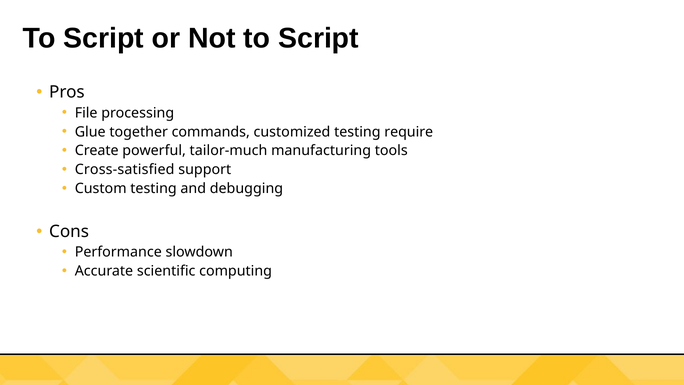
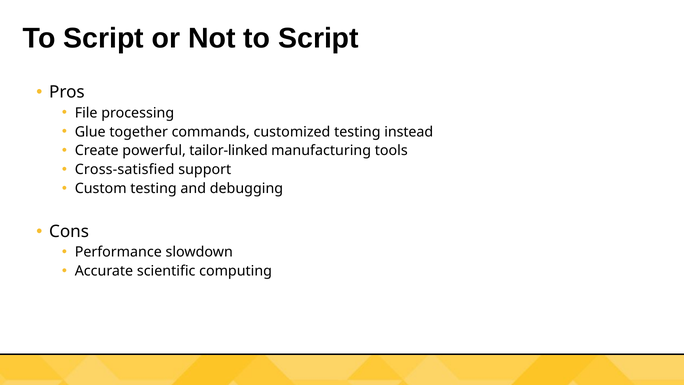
require: require -> instead
tailor-much: tailor-much -> tailor-linked
